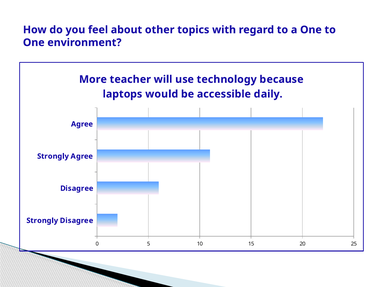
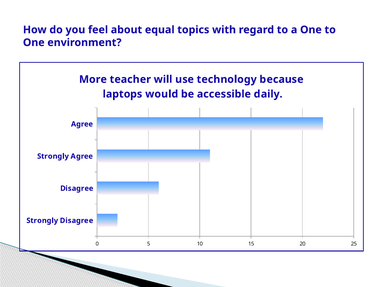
other: other -> equal
